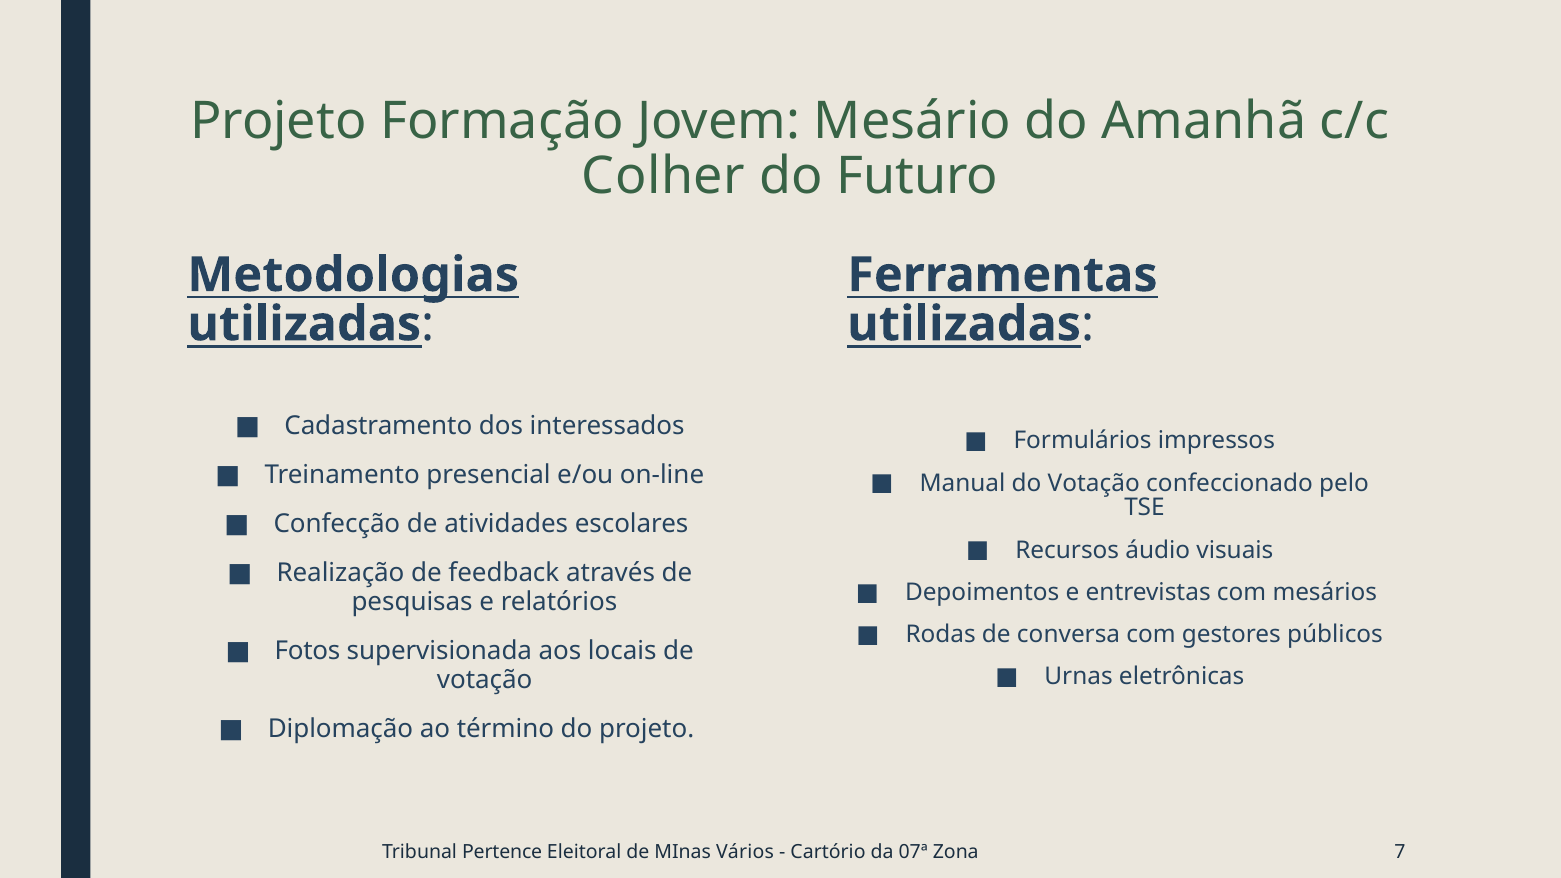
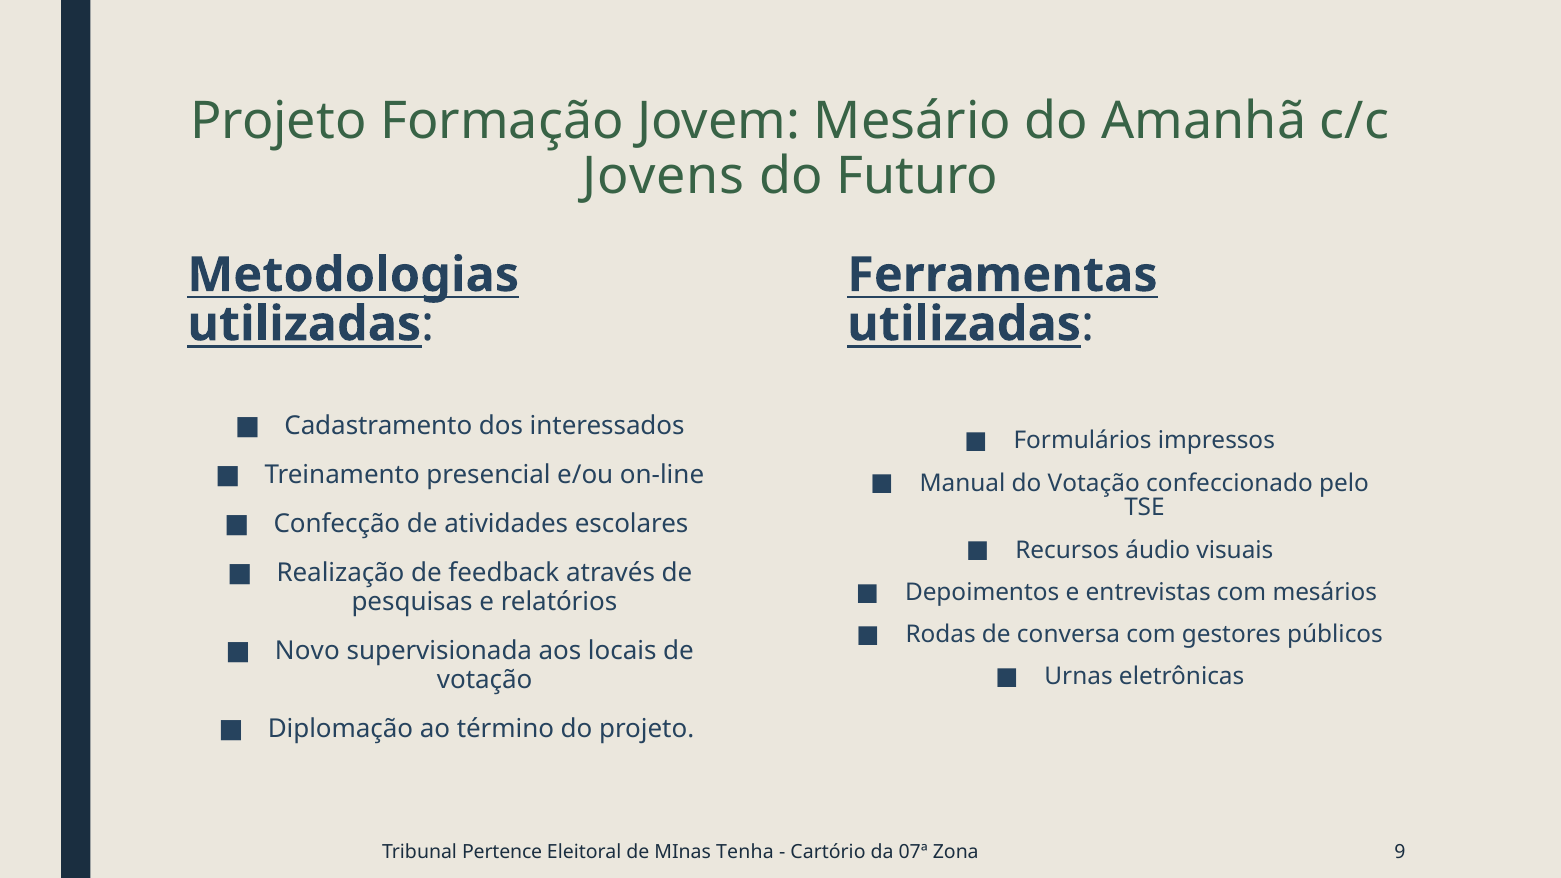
Colher: Colher -> Jovens
Fotos: Fotos -> Novo
Vários: Vários -> Tenha
7: 7 -> 9
